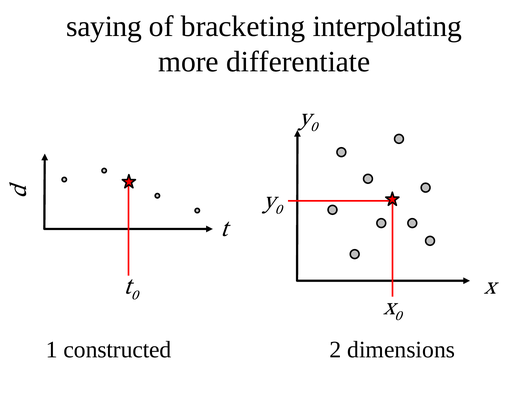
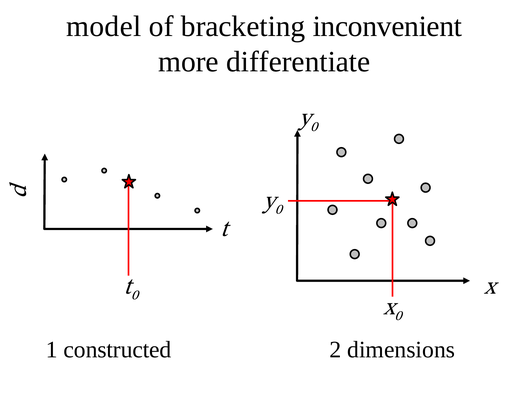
saying: saying -> model
interpolating: interpolating -> inconvenient
